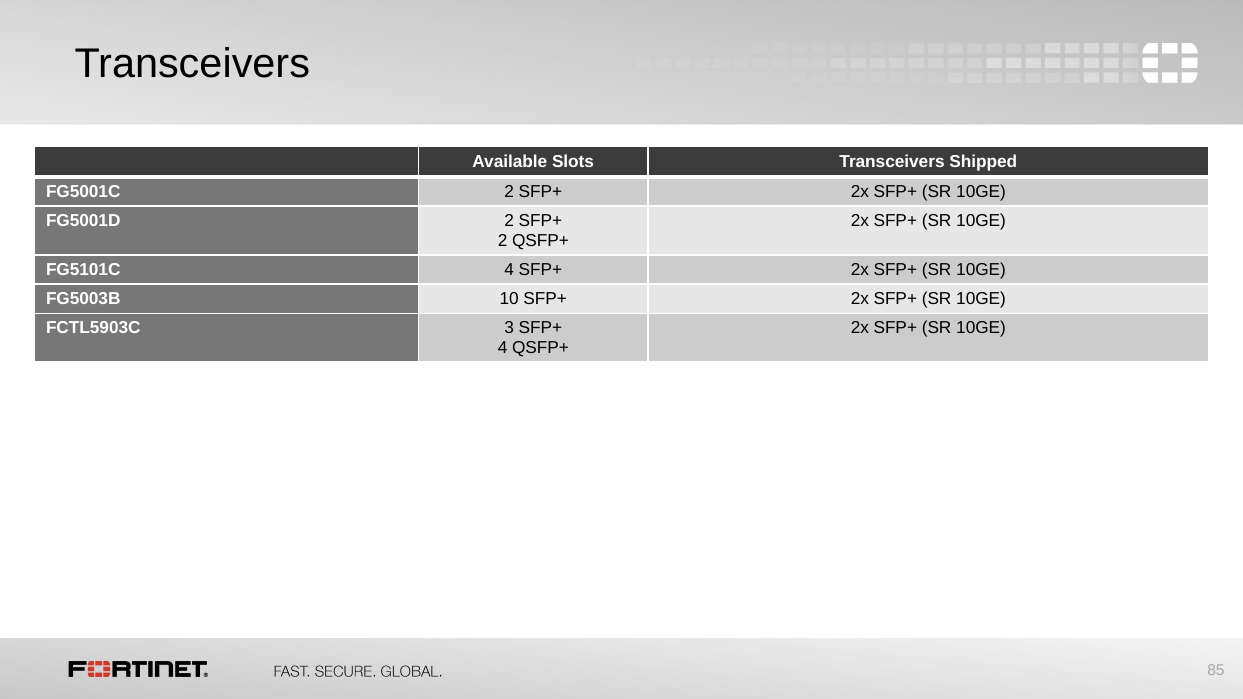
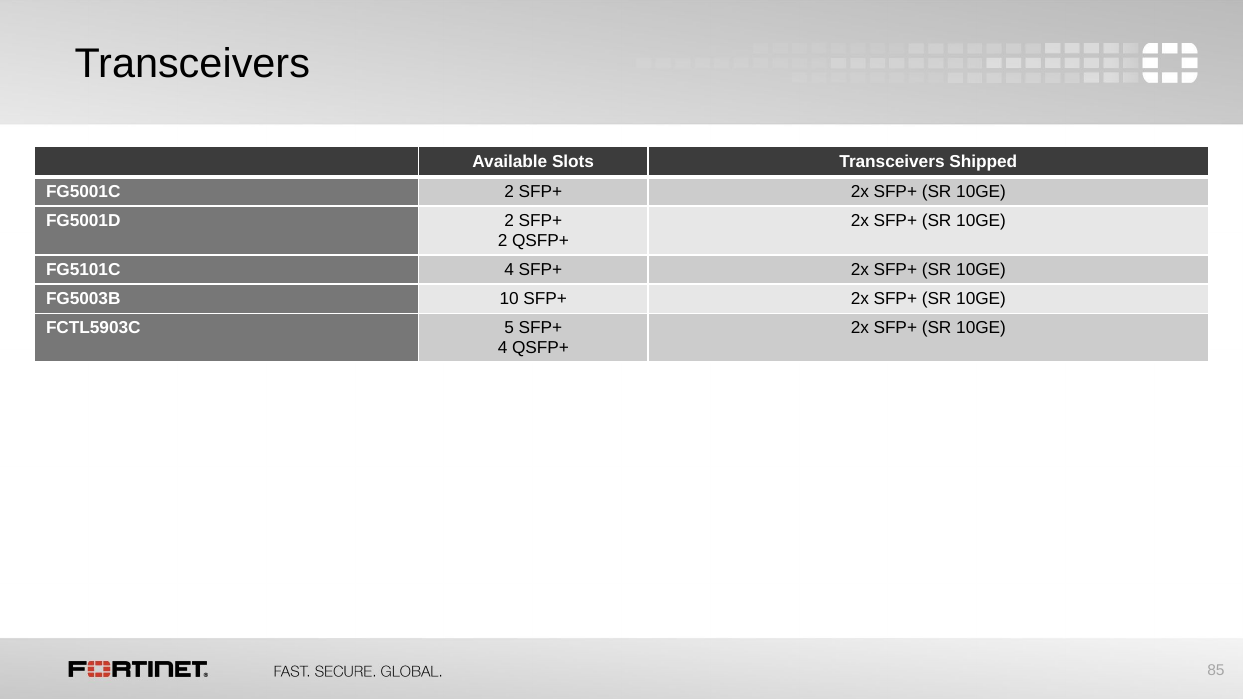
3: 3 -> 5
